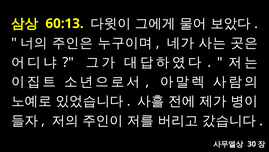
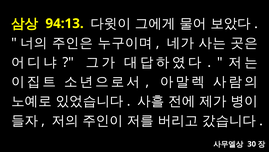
60:13: 60:13 -> 94:13
